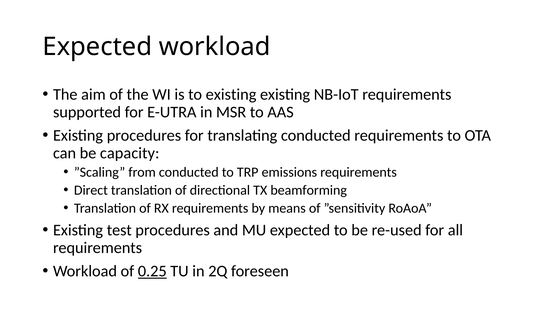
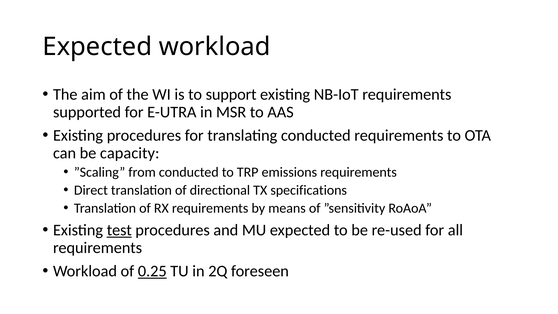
to existing: existing -> support
beamforming: beamforming -> specifications
test underline: none -> present
